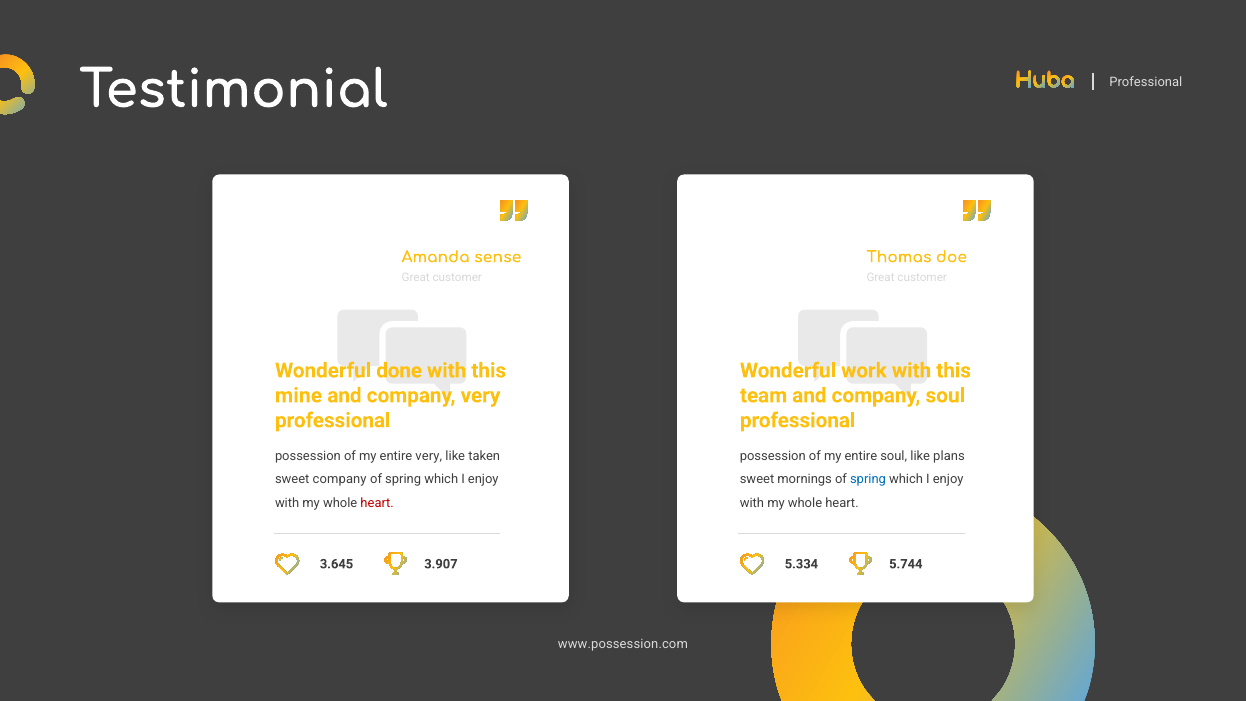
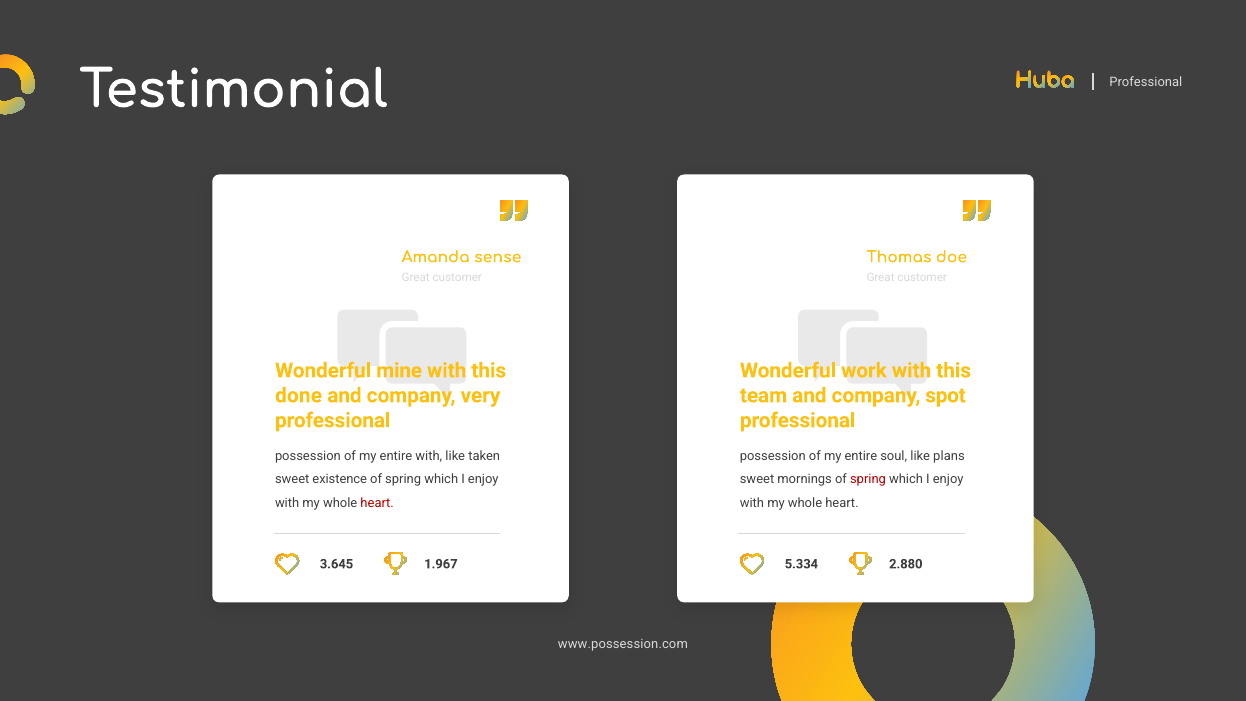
done: done -> mine
mine: mine -> done
company soul: soul -> spot
entire very: very -> with
sweet company: company -> existence
spring at (868, 480) colour: blue -> red
3.907: 3.907 -> 1.967
5.744: 5.744 -> 2.880
